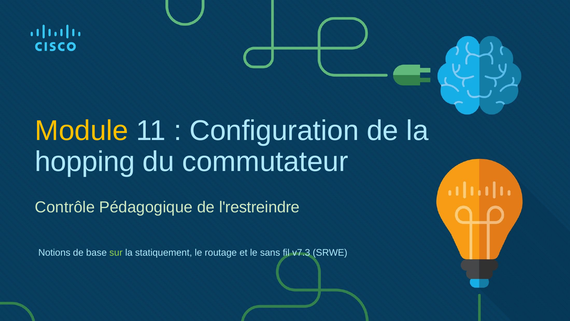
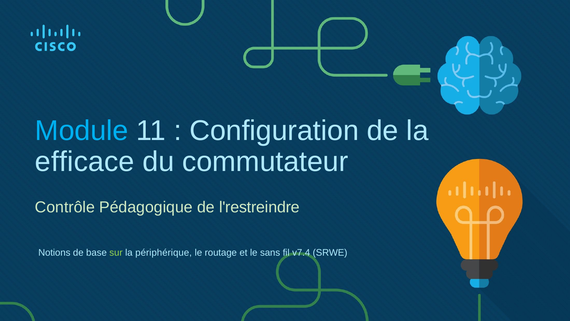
Module colour: yellow -> light blue
hopping: hopping -> efficace
statiquement: statiquement -> périphérique
v7.3: v7.3 -> v7.4
